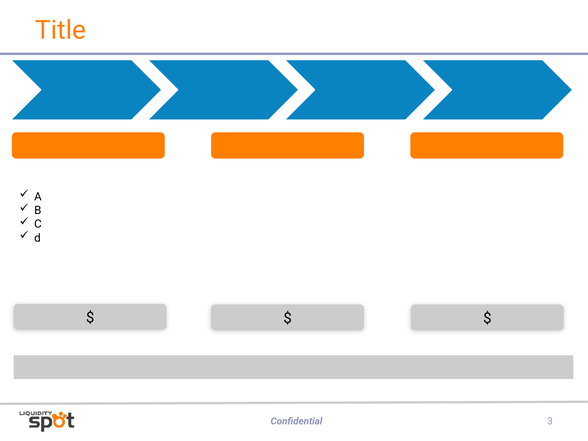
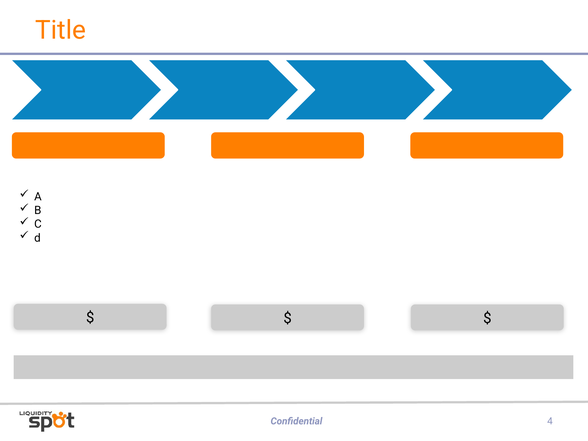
3: 3 -> 4
